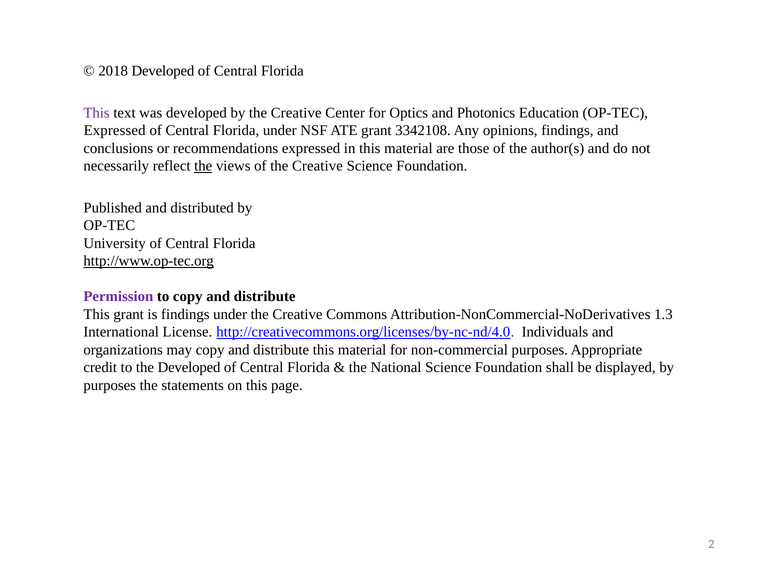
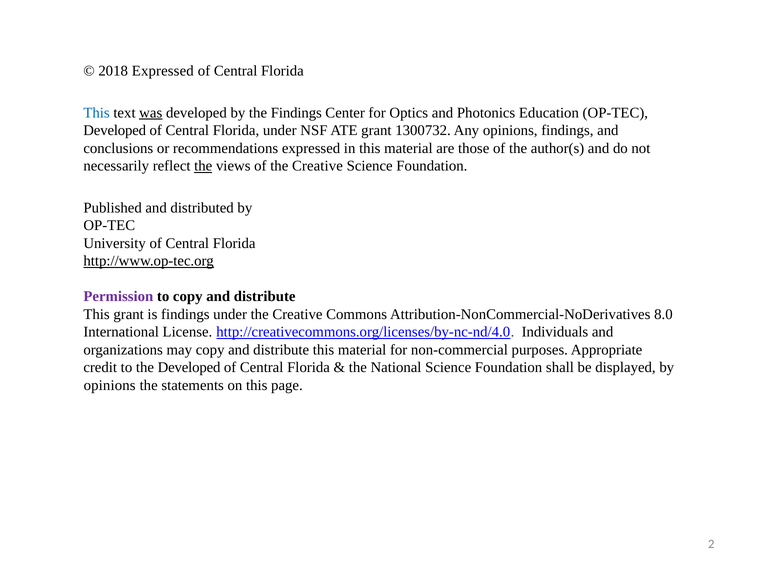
2018 Developed: Developed -> Expressed
This at (97, 113) colour: purple -> blue
was underline: none -> present
by the Creative: Creative -> Findings
Expressed at (115, 131): Expressed -> Developed
3342108: 3342108 -> 1300732
1.3: 1.3 -> 8.0
purposes at (110, 385): purposes -> opinions
